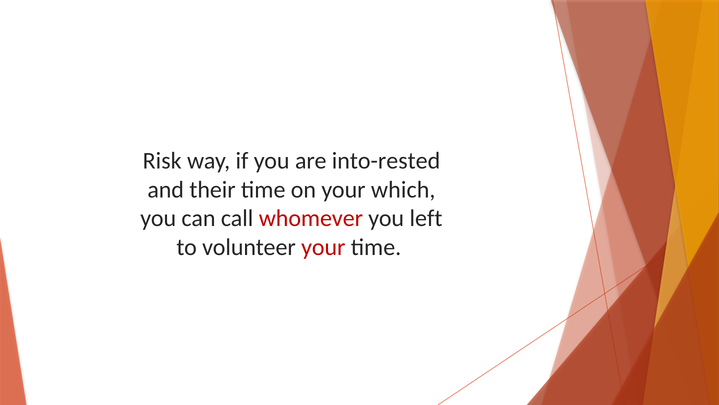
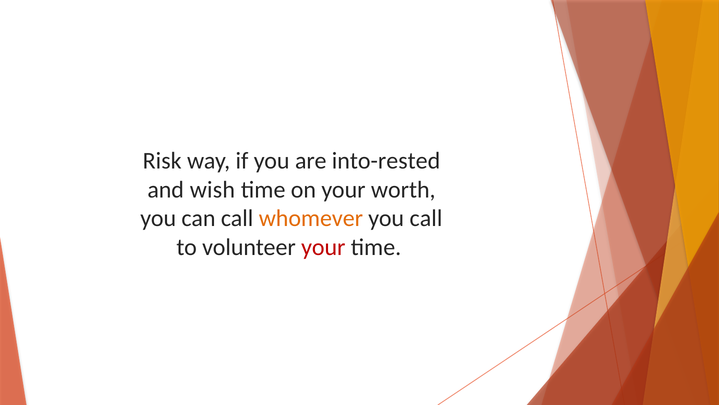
their: their -> wish
which: which -> worth
whomever colour: red -> orange
you left: left -> call
